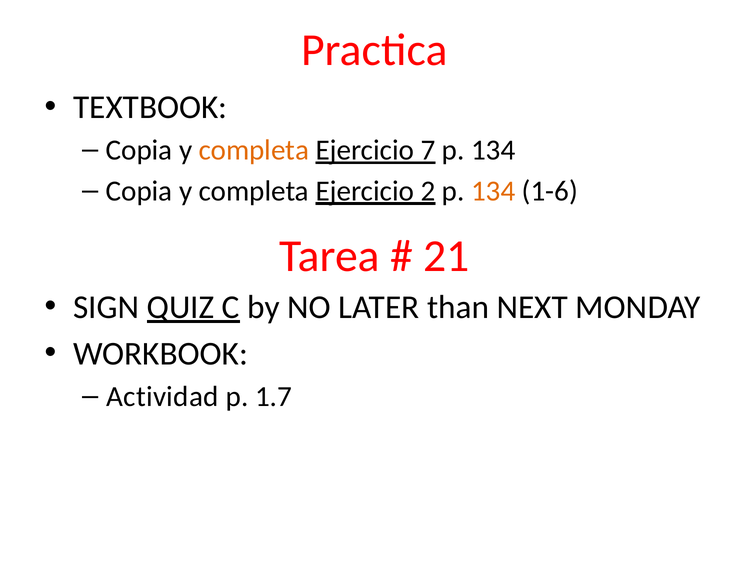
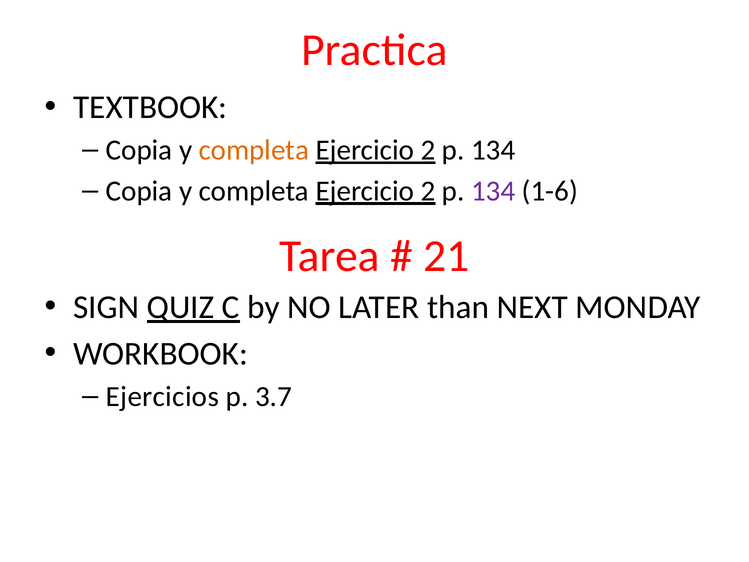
7 at (428, 150): 7 -> 2
134 at (493, 191) colour: orange -> purple
Actividad: Actividad -> Ejercicios
1.7: 1.7 -> 3.7
